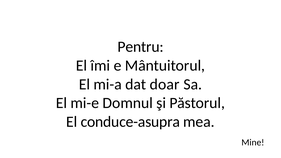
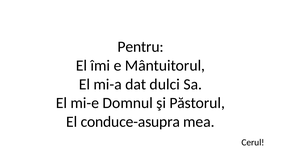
doar: doar -> dulci
Mine: Mine -> Cerul
